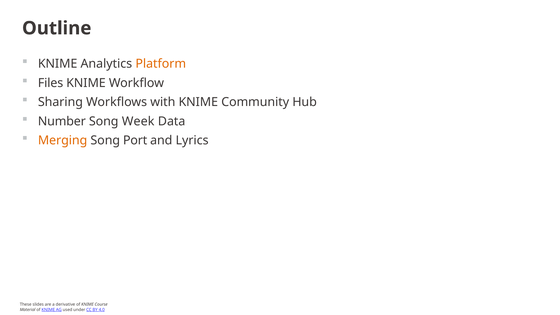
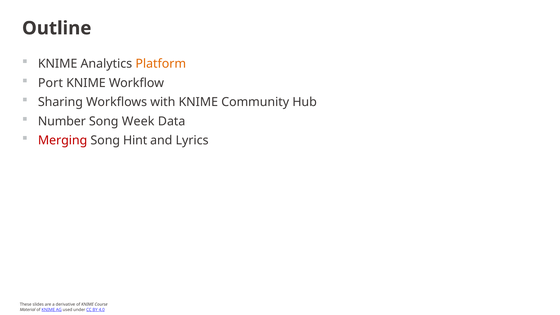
Files: Files -> Port
Merging colour: orange -> red
Port: Port -> Hint
